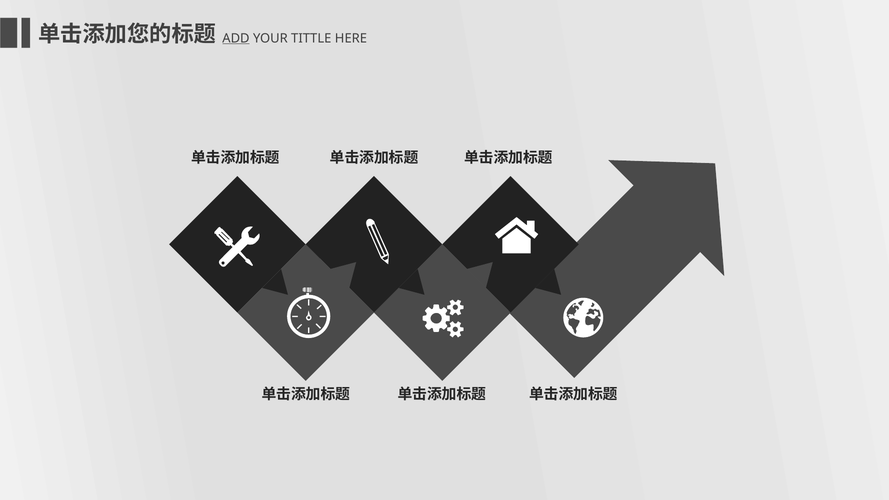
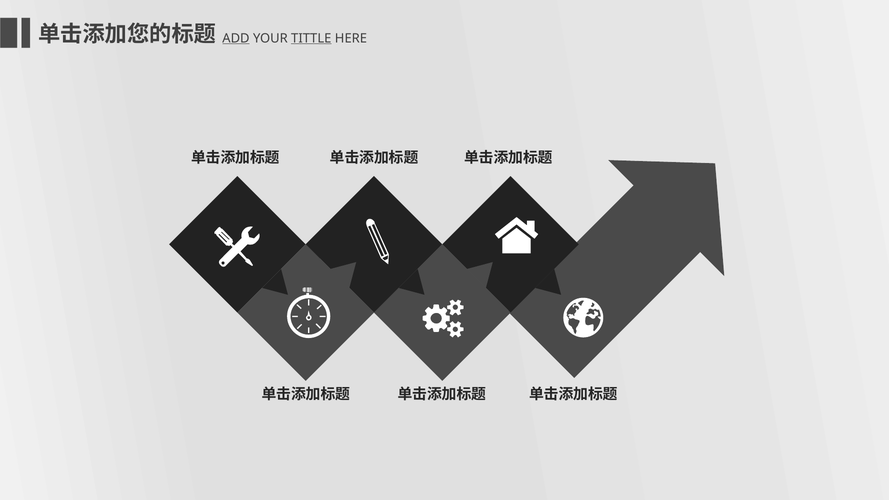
TITTLE underline: none -> present
